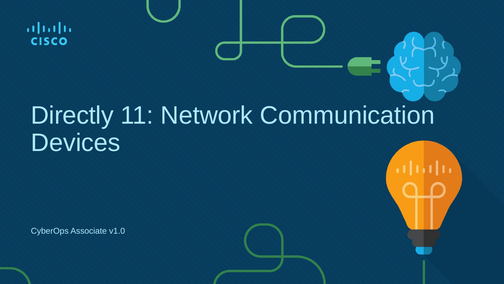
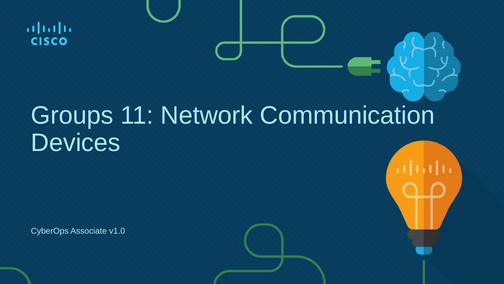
Directly: Directly -> Groups
